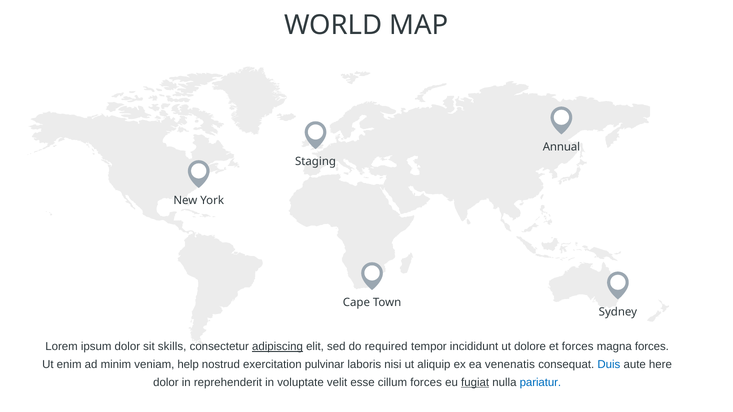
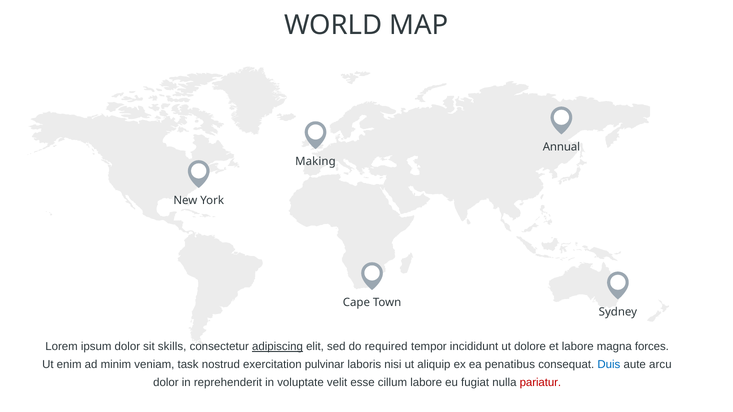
Staging: Staging -> Making
et forces: forces -> labore
help: help -> task
venenatis: venenatis -> penatibus
here: here -> arcu
cillum forces: forces -> labore
fugiat underline: present -> none
pariatur colour: blue -> red
